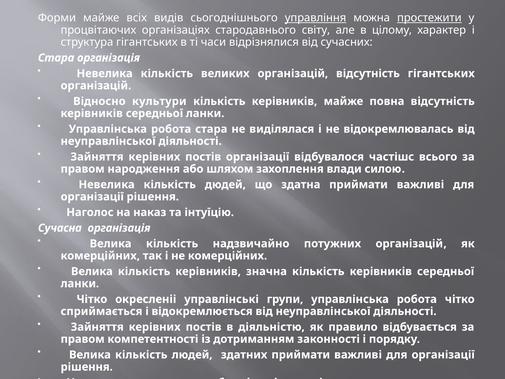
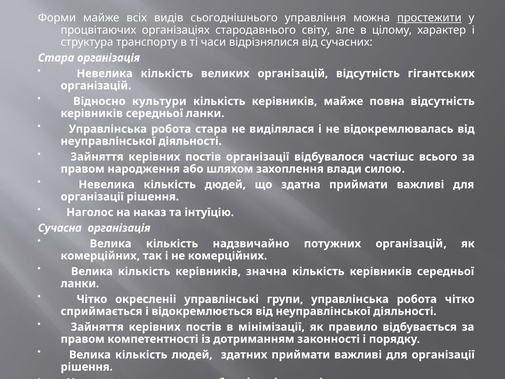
управління underline: present -> none
структура гігантських: гігантських -> транспорту
діяльністю: діяльністю -> мінімізації
